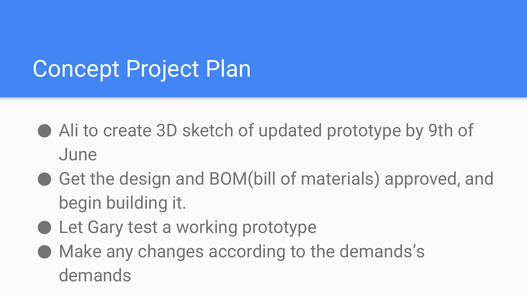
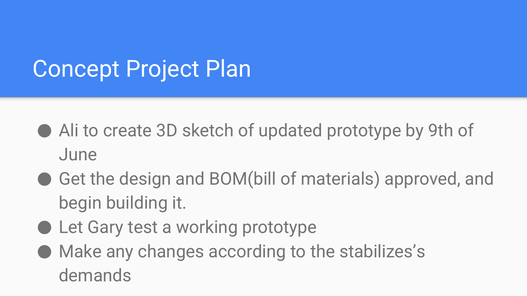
demands’s: demands’s -> stabilizes’s
